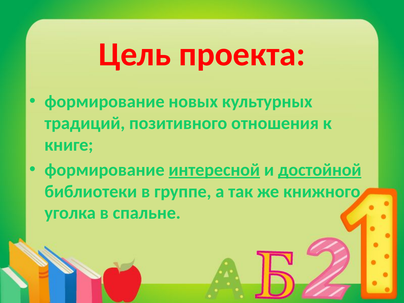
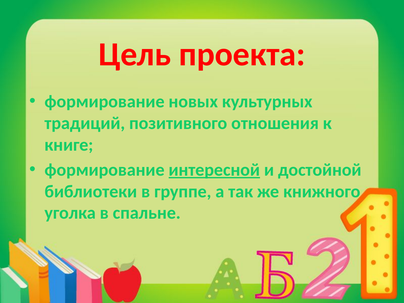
достойной underline: present -> none
